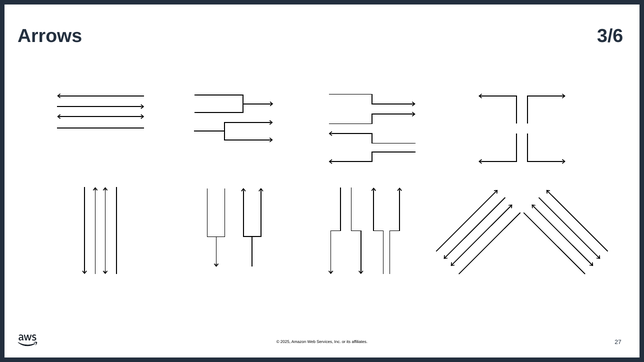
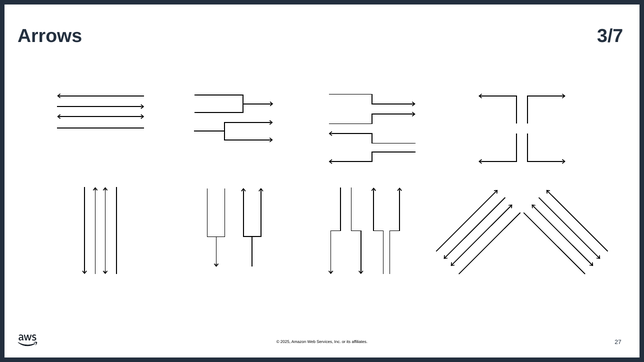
3/6: 3/6 -> 3/7
